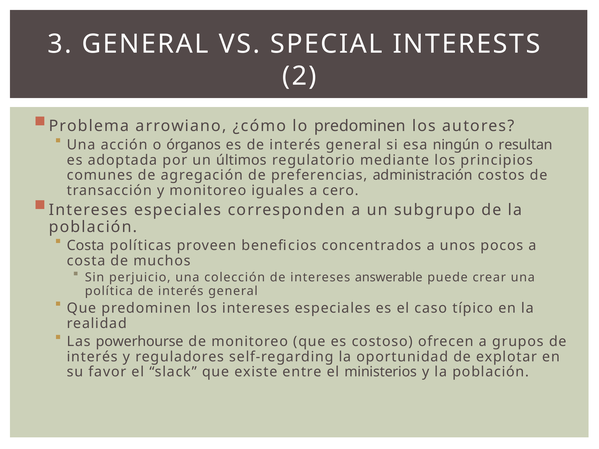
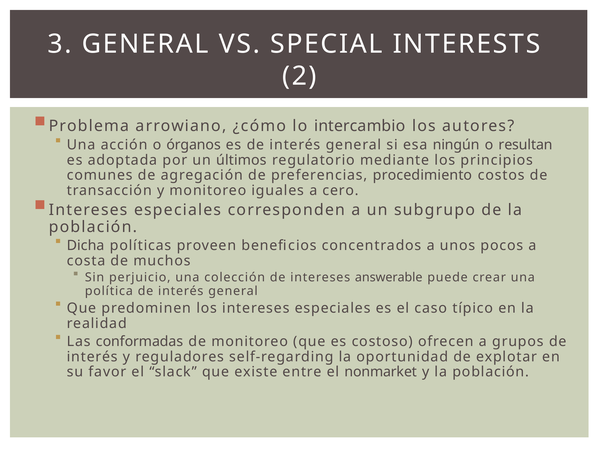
lo predominen: predominen -> intercambio
administración: administración -> procedimiento
Costa at (86, 246): Costa -> Dicha
powerhourse: powerhourse -> conformadas
ministerios: ministerios -> nonmarket
